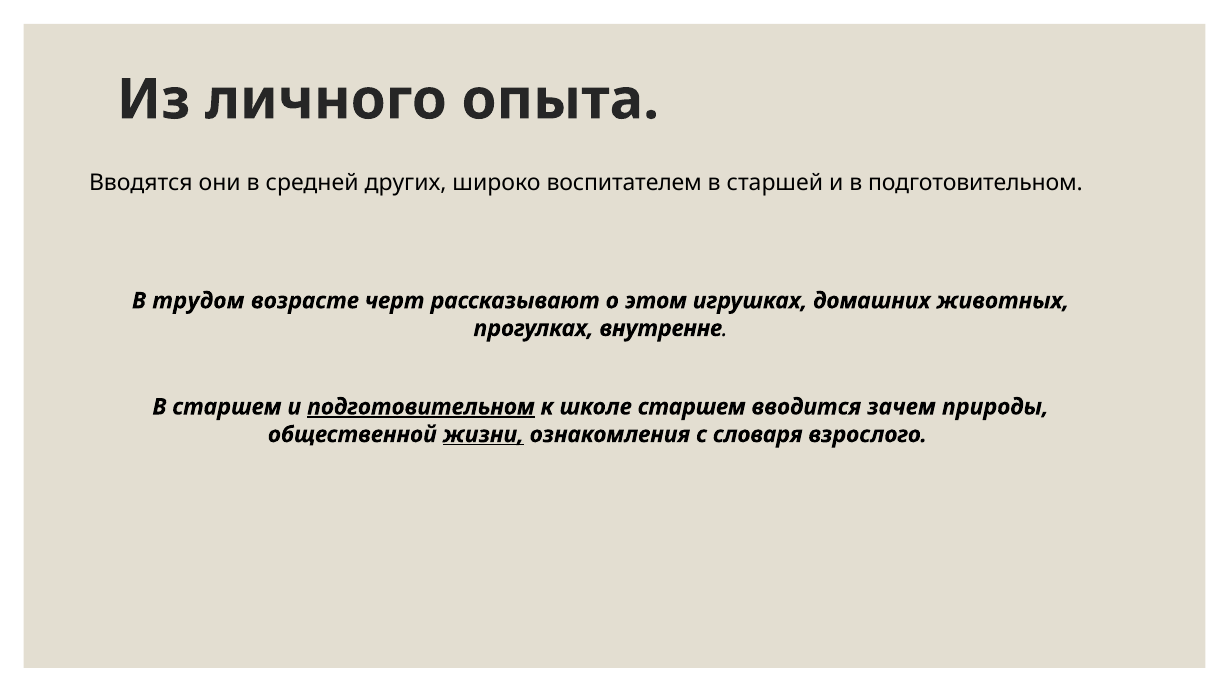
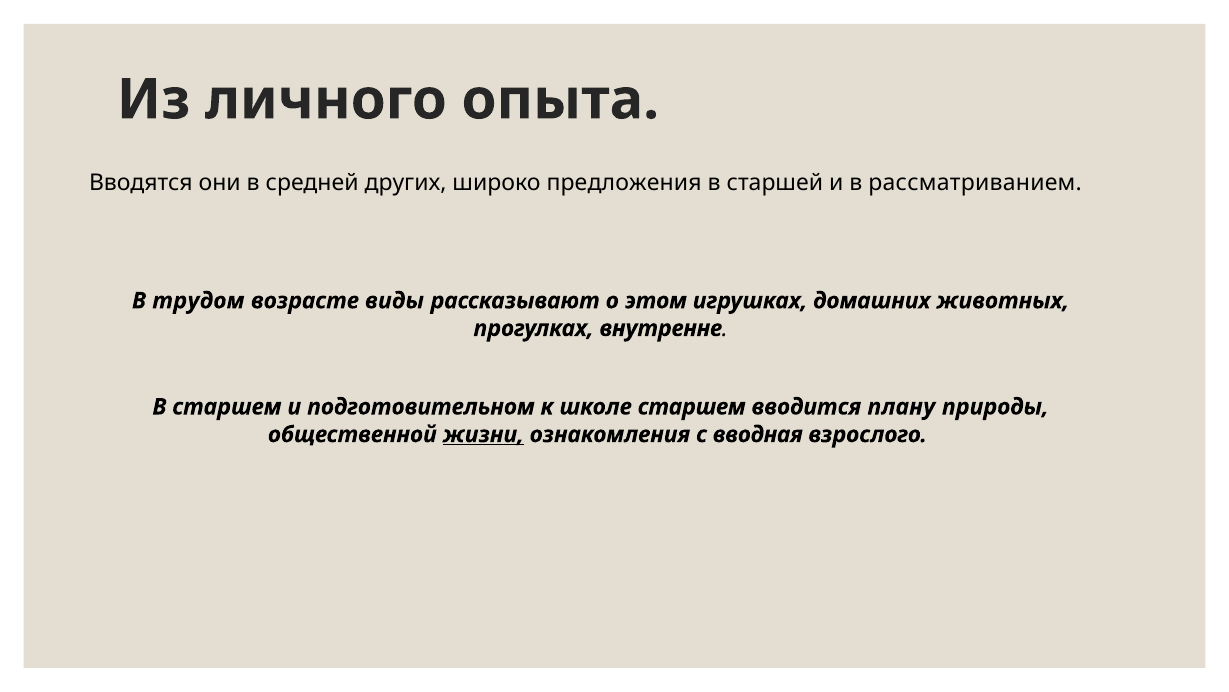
воспитателем: воспитателем -> предложения
в подготовительном: подготовительном -> рассматриванием
черт: черт -> виды
подготовительном at (421, 406) underline: present -> none
зачем: зачем -> плану
словаря: словаря -> вводная
